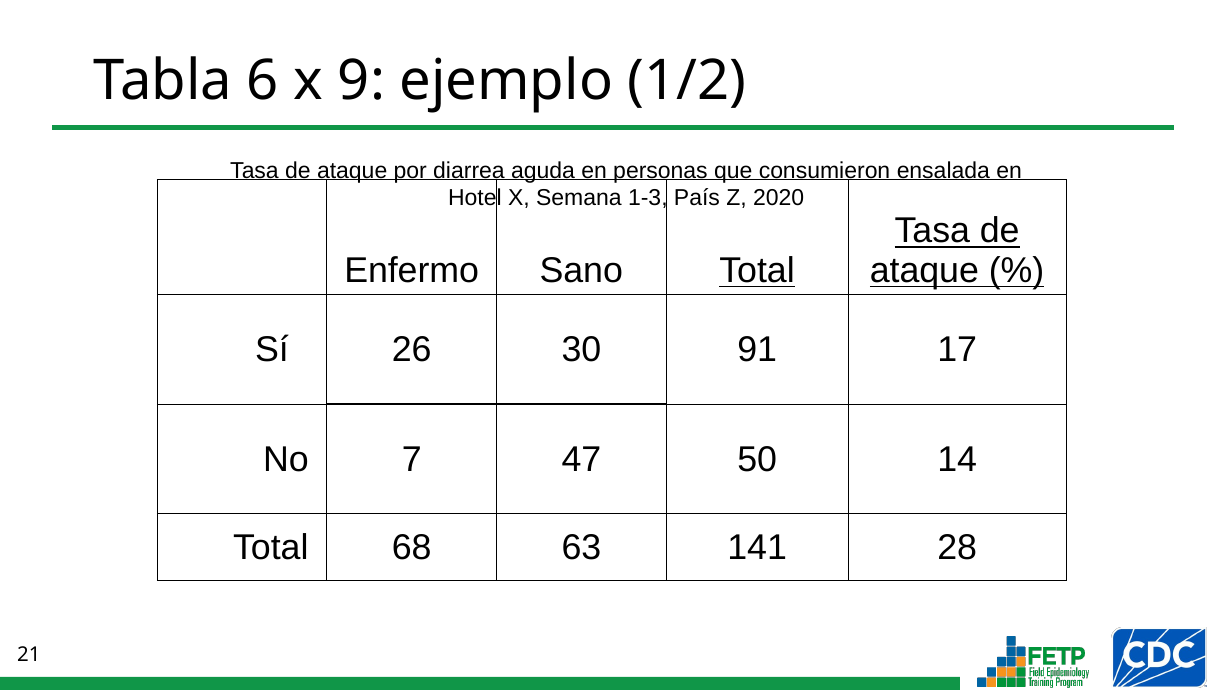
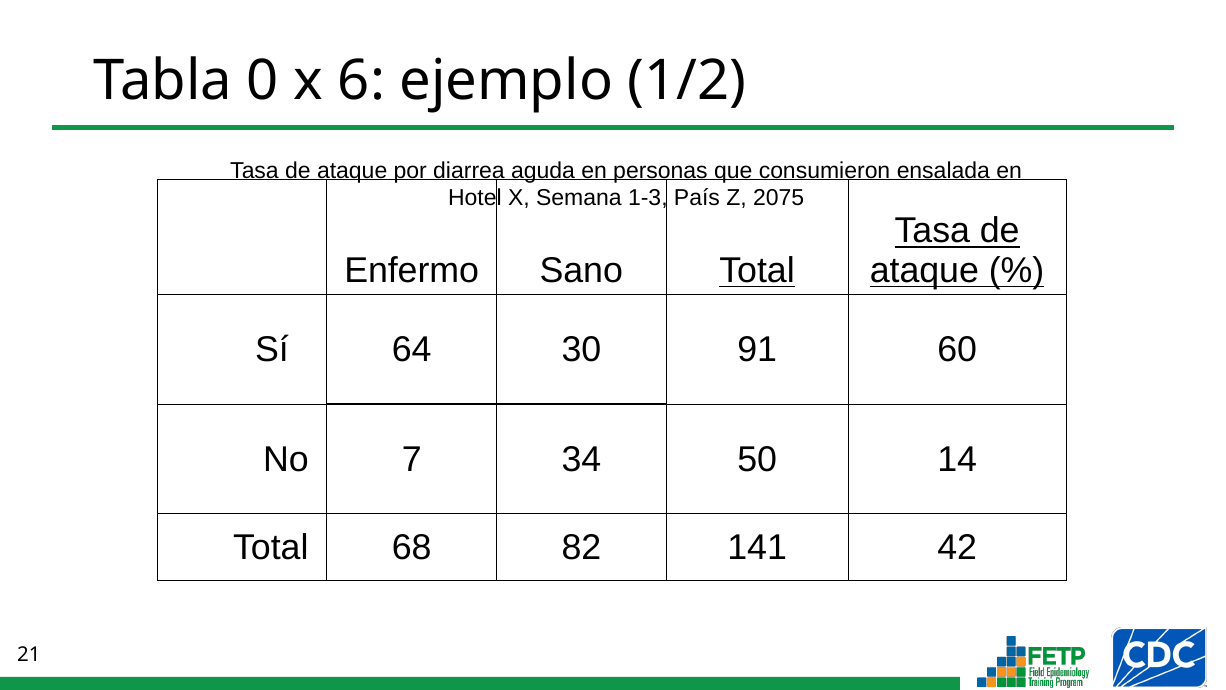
6: 6 -> 0
9: 9 -> 6
2020: 2020 -> 2075
26: 26 -> 64
17: 17 -> 60
47: 47 -> 34
63: 63 -> 82
28: 28 -> 42
